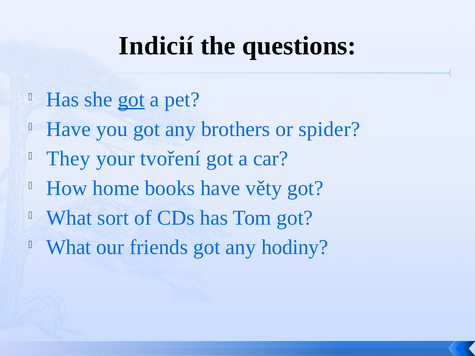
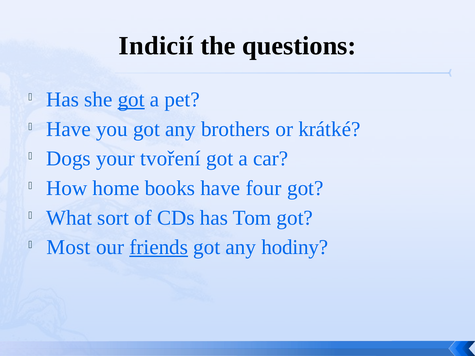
spider: spider -> krátké
They: They -> Dogs
věty: věty -> four
What at (69, 247): What -> Most
friends underline: none -> present
